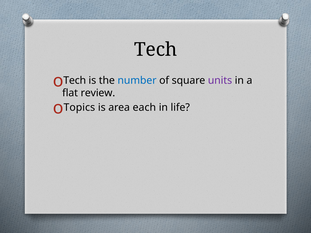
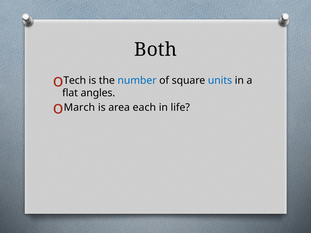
Tech at (156, 50): Tech -> Both
units colour: purple -> blue
review: review -> angles
Topics: Topics -> March
